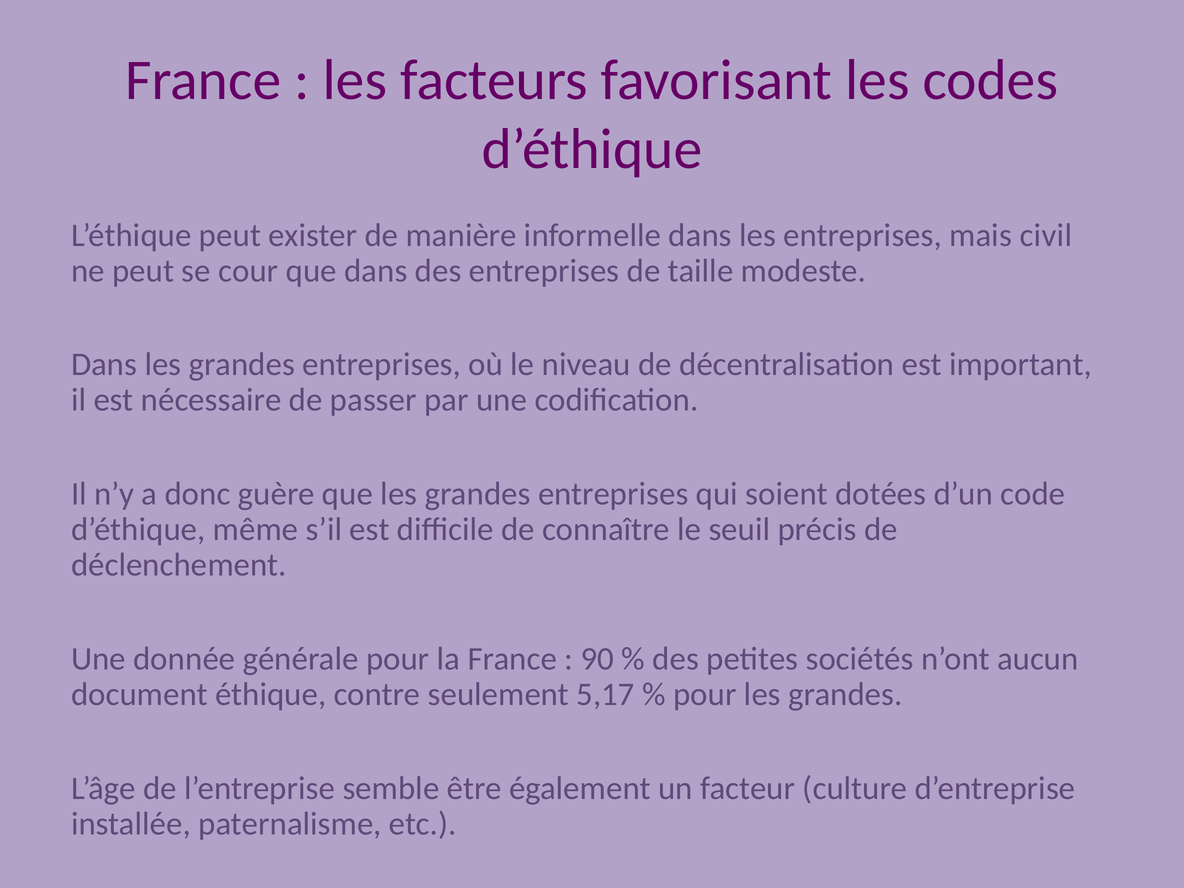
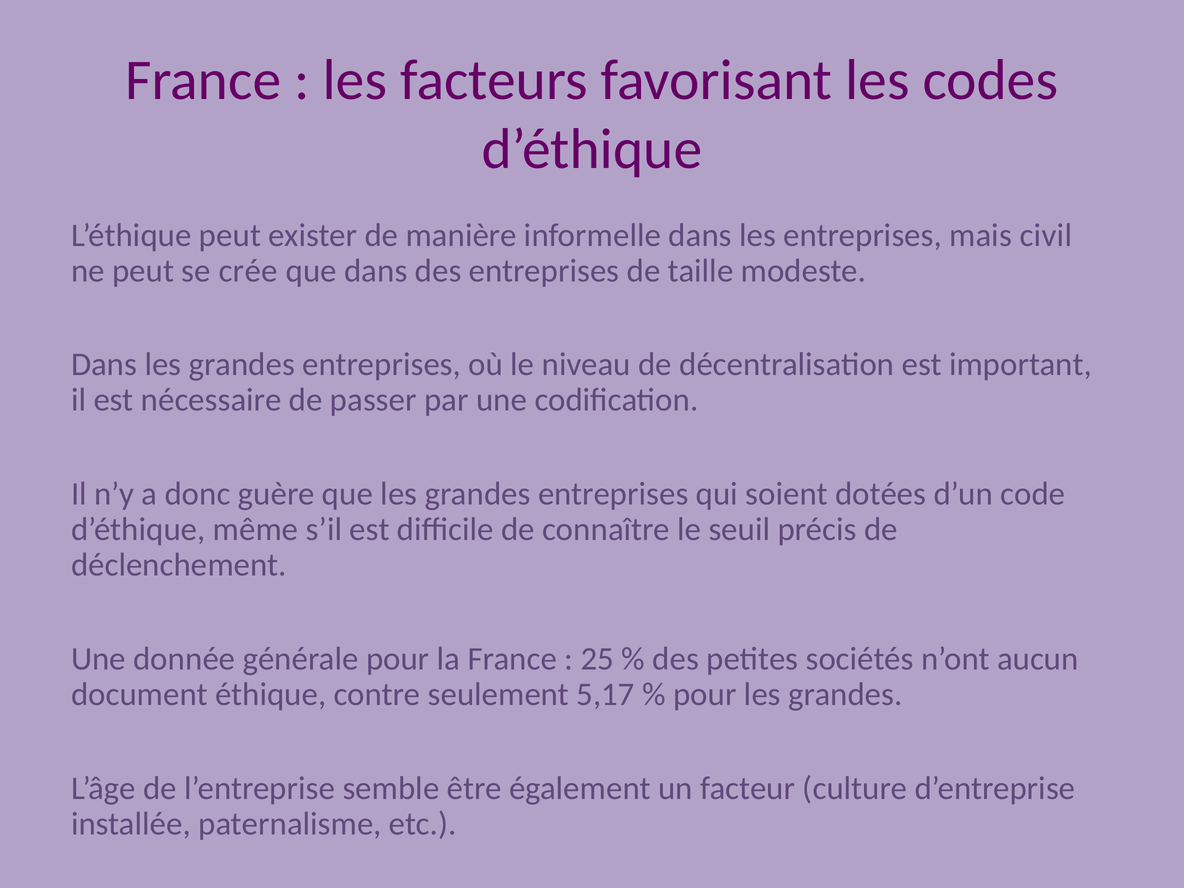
cour: cour -> crée
90: 90 -> 25
